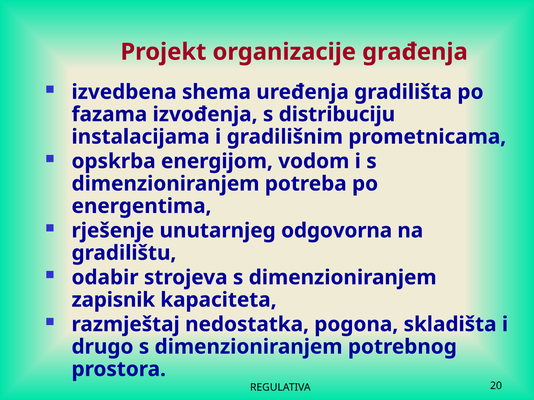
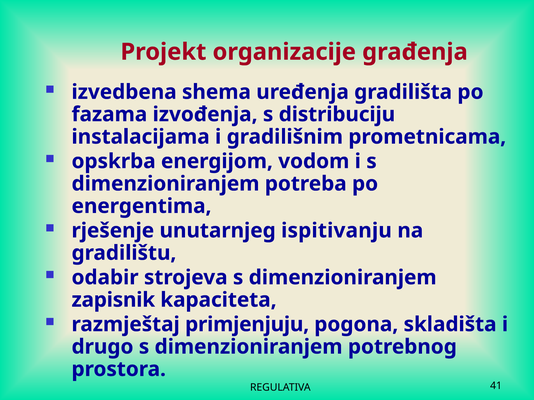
odgovorna: odgovorna -> ispitivanju
nedostatka: nedostatka -> primjenjuju
20: 20 -> 41
